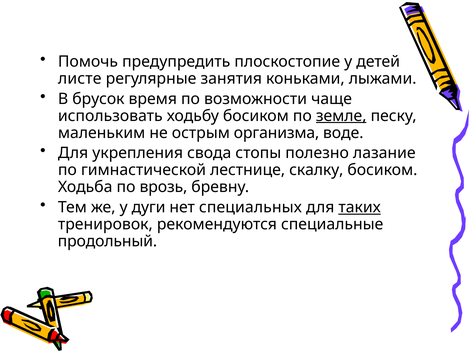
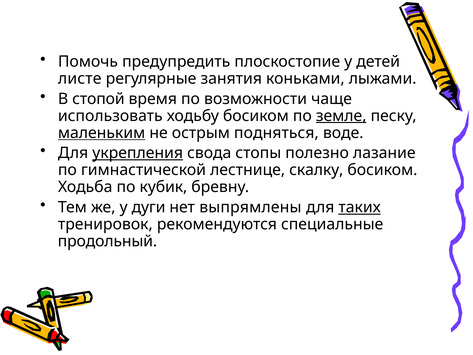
брусок: брусок -> стопой
маленьким underline: none -> present
организма: организма -> подняться
укрепления underline: none -> present
врозь: врозь -> кубик
специальных: специальных -> выпрямлены
